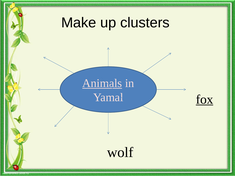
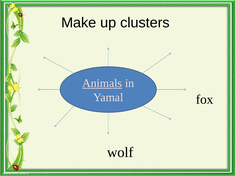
fox underline: present -> none
